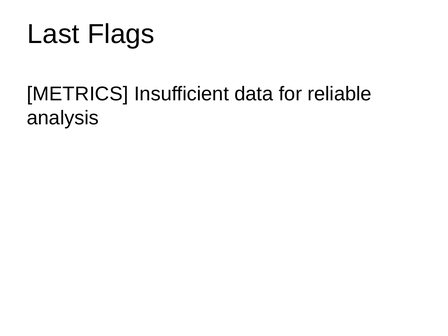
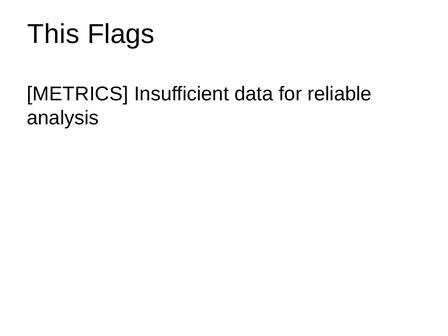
Last: Last -> This
